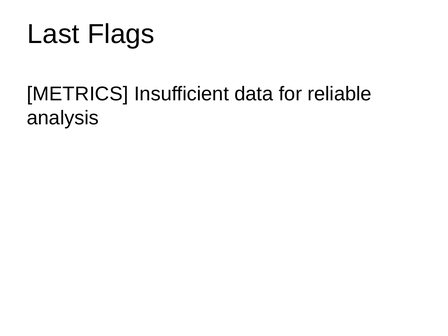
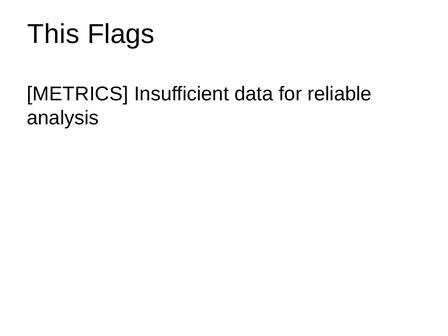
Last: Last -> This
